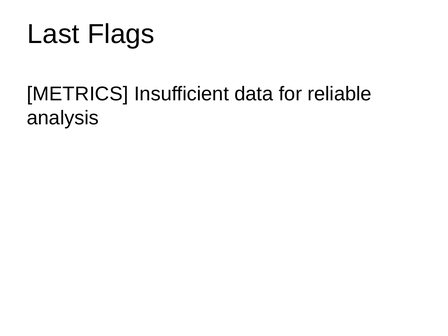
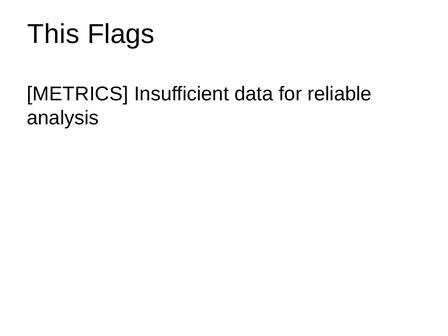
Last: Last -> This
